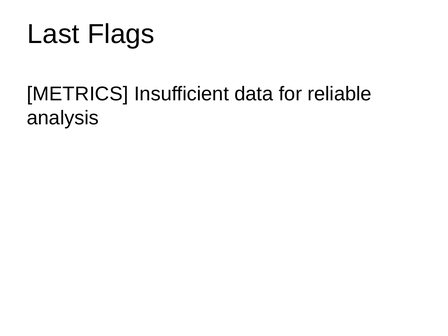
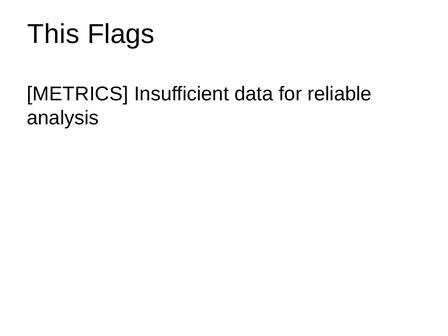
Last: Last -> This
